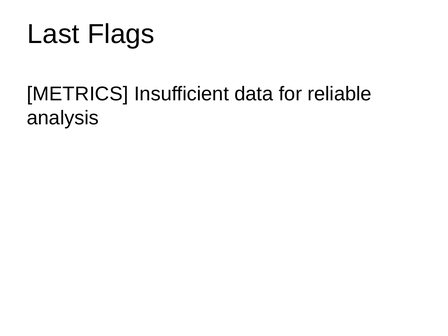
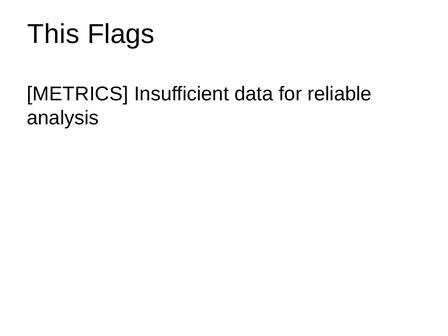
Last: Last -> This
